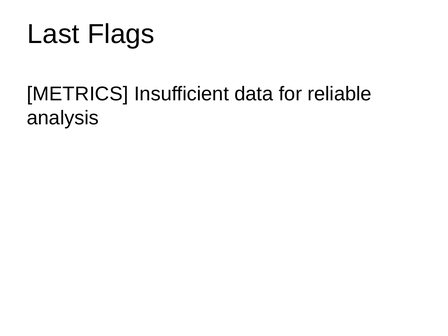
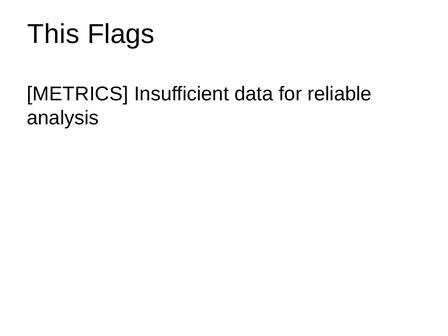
Last: Last -> This
